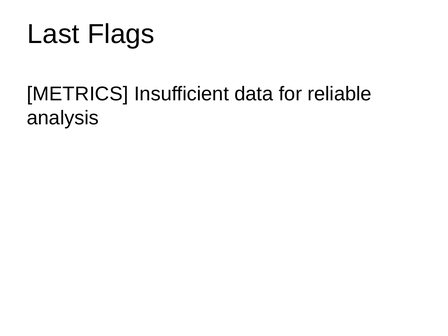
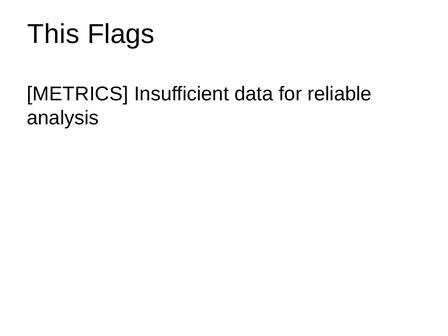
Last: Last -> This
